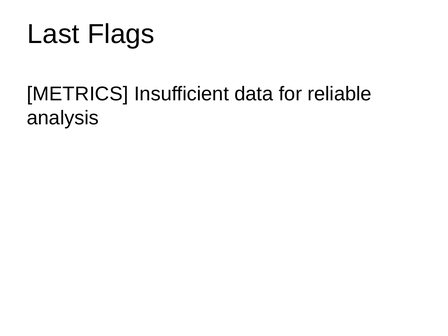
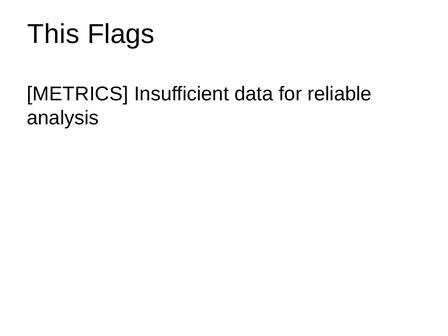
Last: Last -> This
